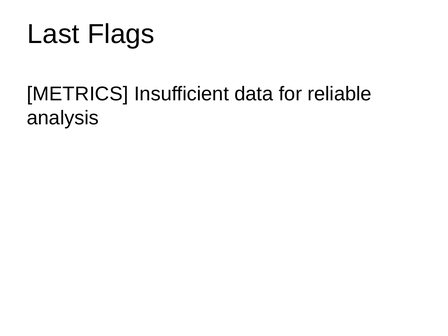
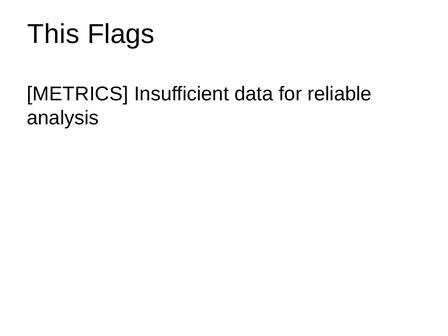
Last: Last -> This
